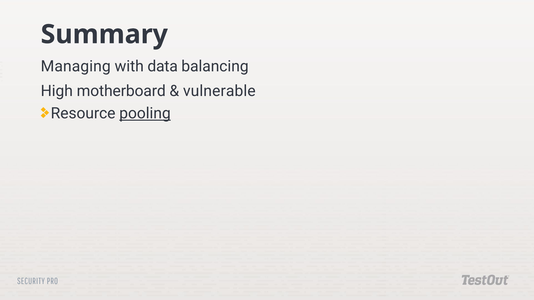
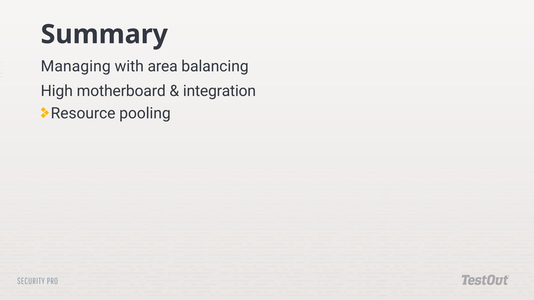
data: data -> area
vulnerable: vulnerable -> integration
pooling underline: present -> none
